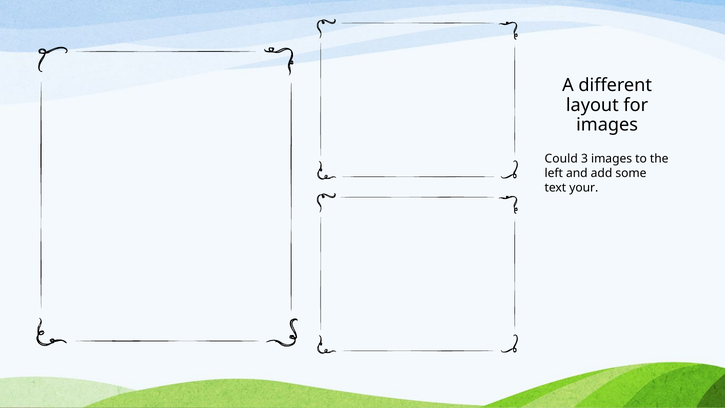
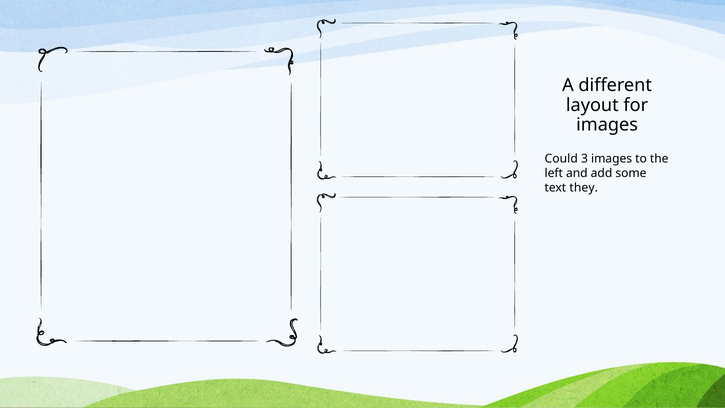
your: your -> they
